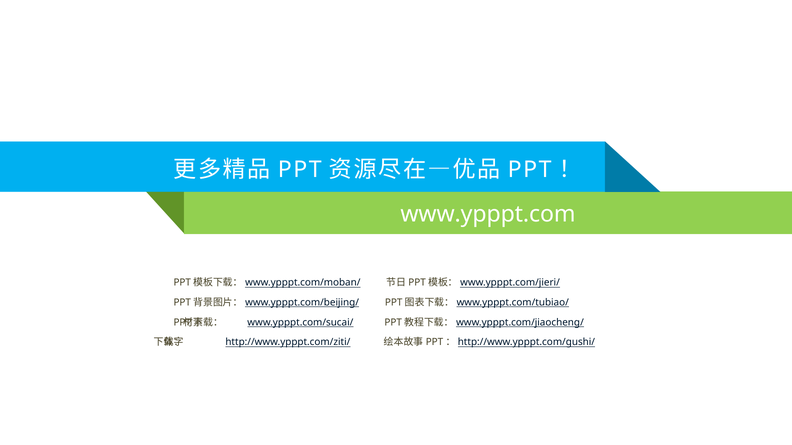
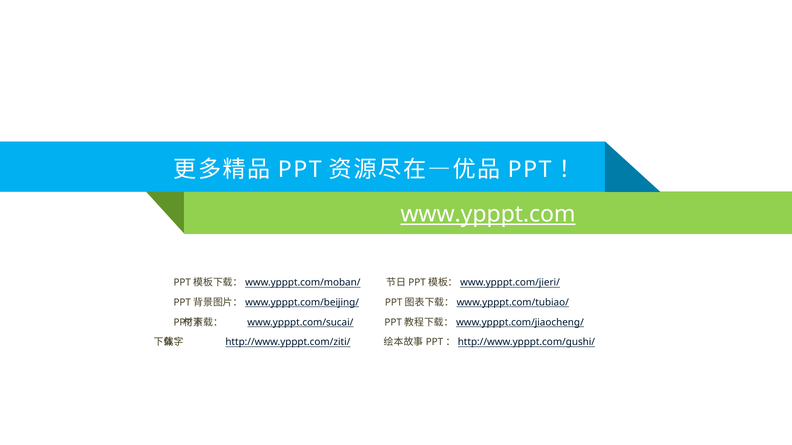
www.ypppt.com underline: none -> present
